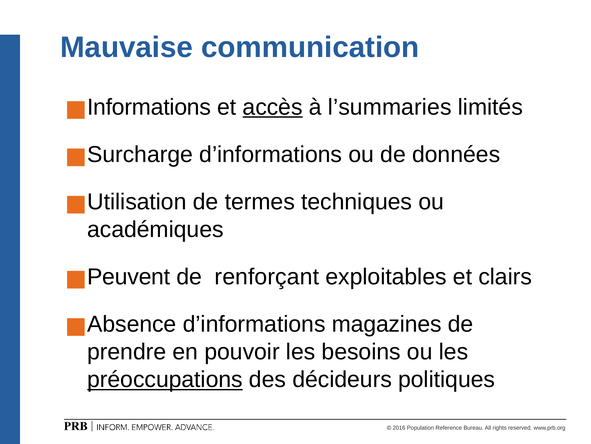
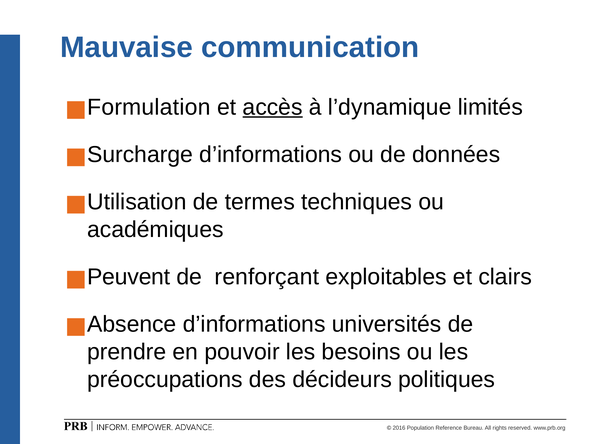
Informations: Informations -> Formulation
l’summaries: l’summaries -> l’dynamique
magazines: magazines -> universités
préoccupations underline: present -> none
